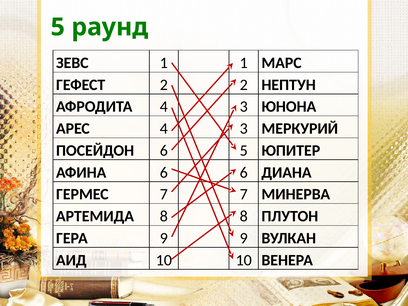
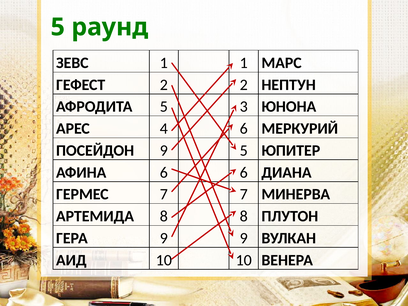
АФРОДИТА 4: 4 -> 5
АРЕС 4 3: 3 -> 6
ПОСЕЙДОН 6: 6 -> 9
